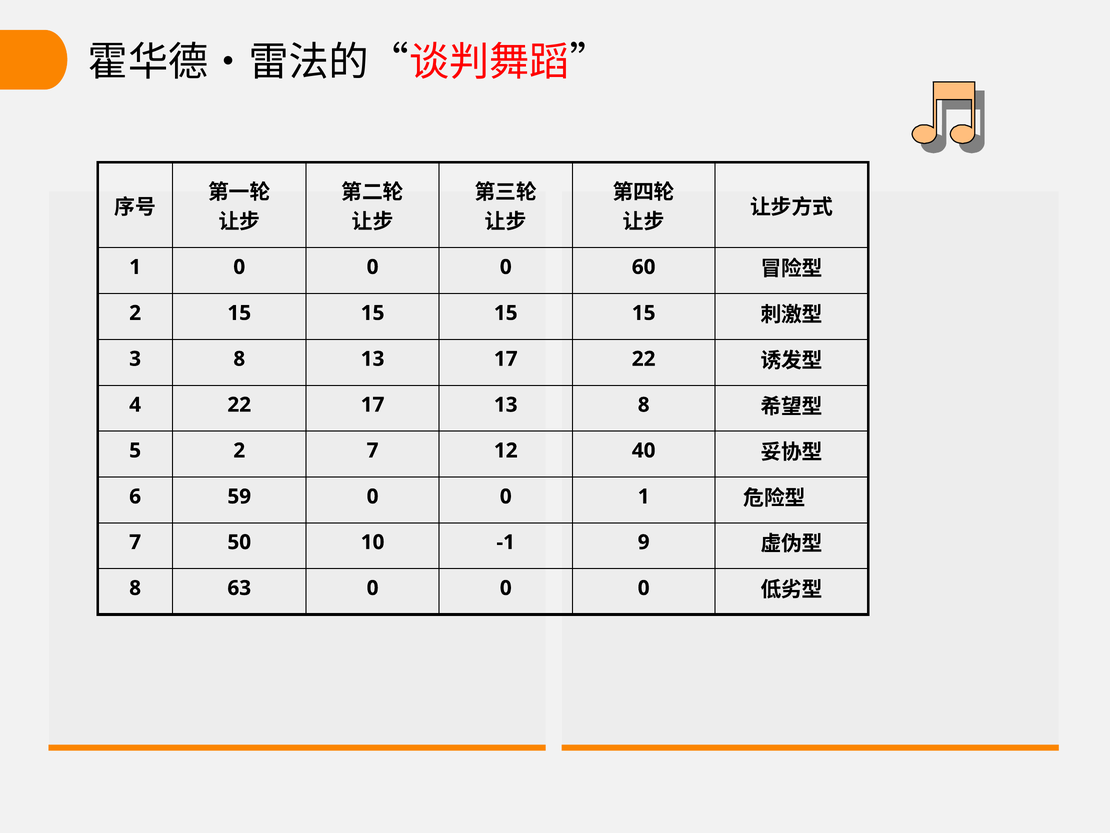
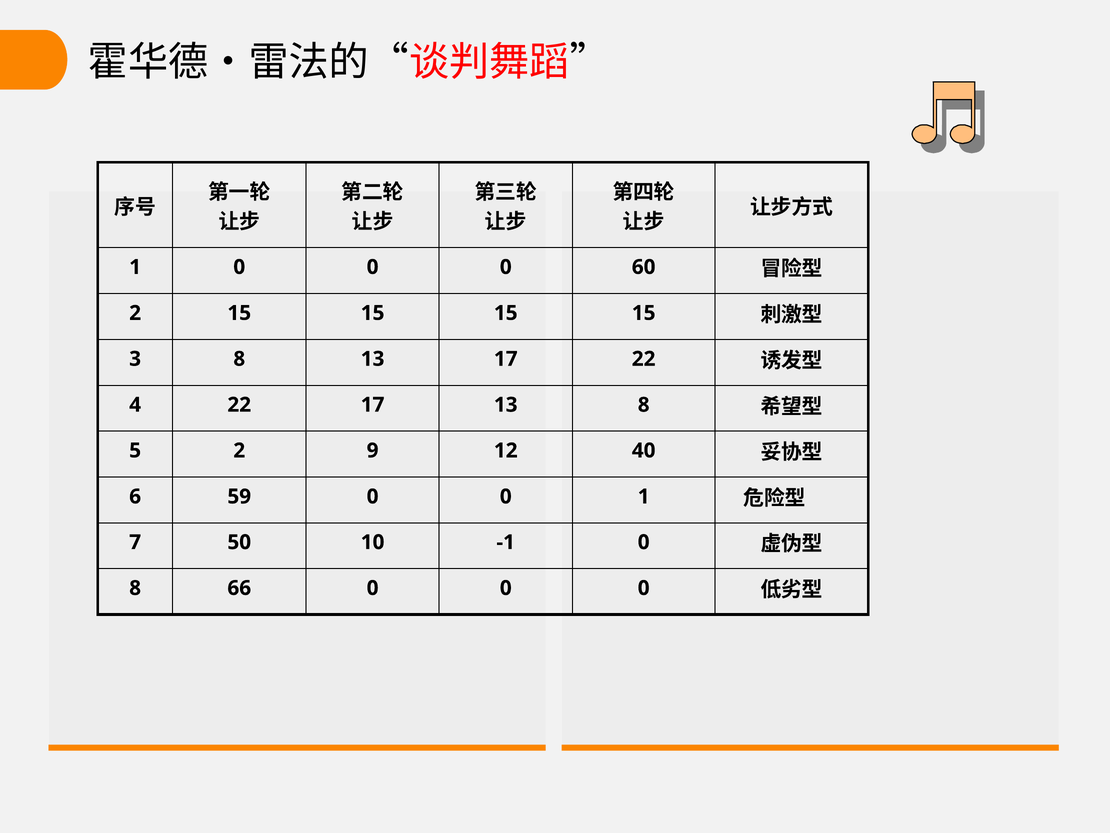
2 7: 7 -> 9
-1 9: 9 -> 0
63: 63 -> 66
